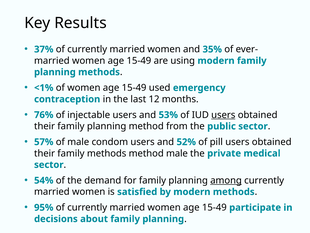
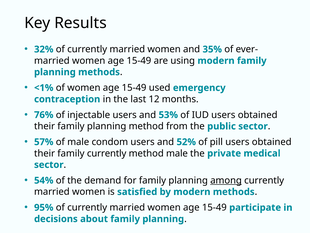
37%: 37% -> 32%
users at (223, 115) underline: present -> none
family methods: methods -> currently
